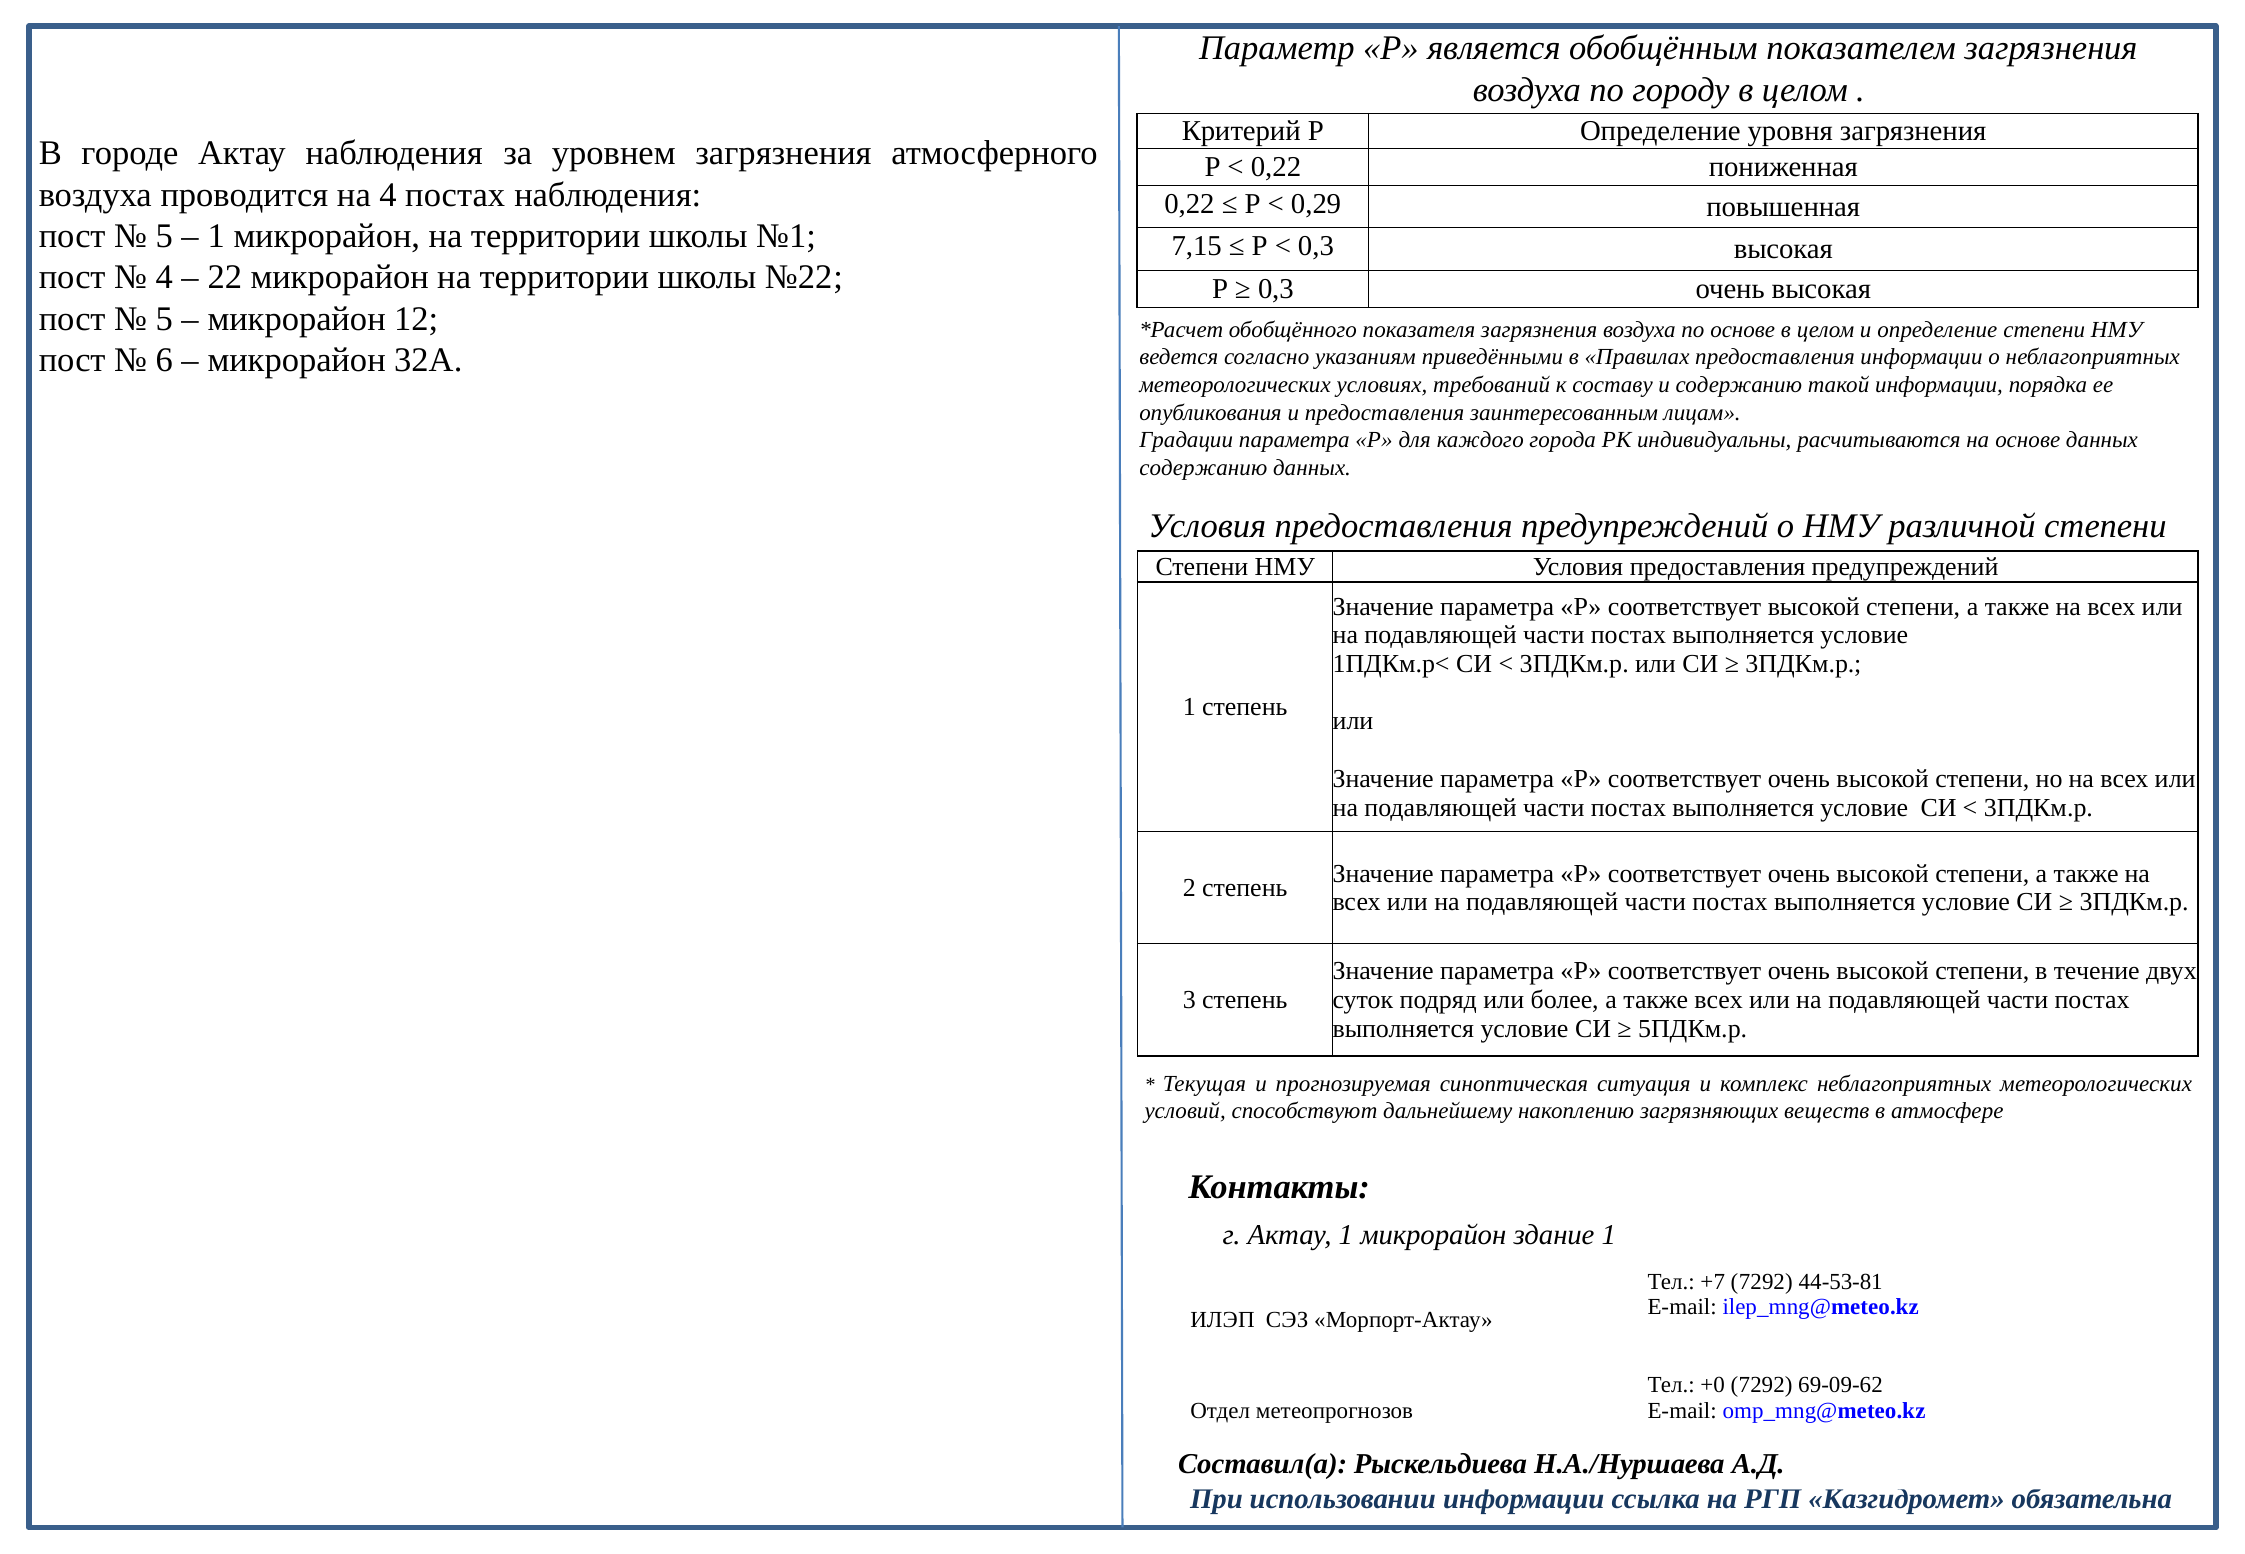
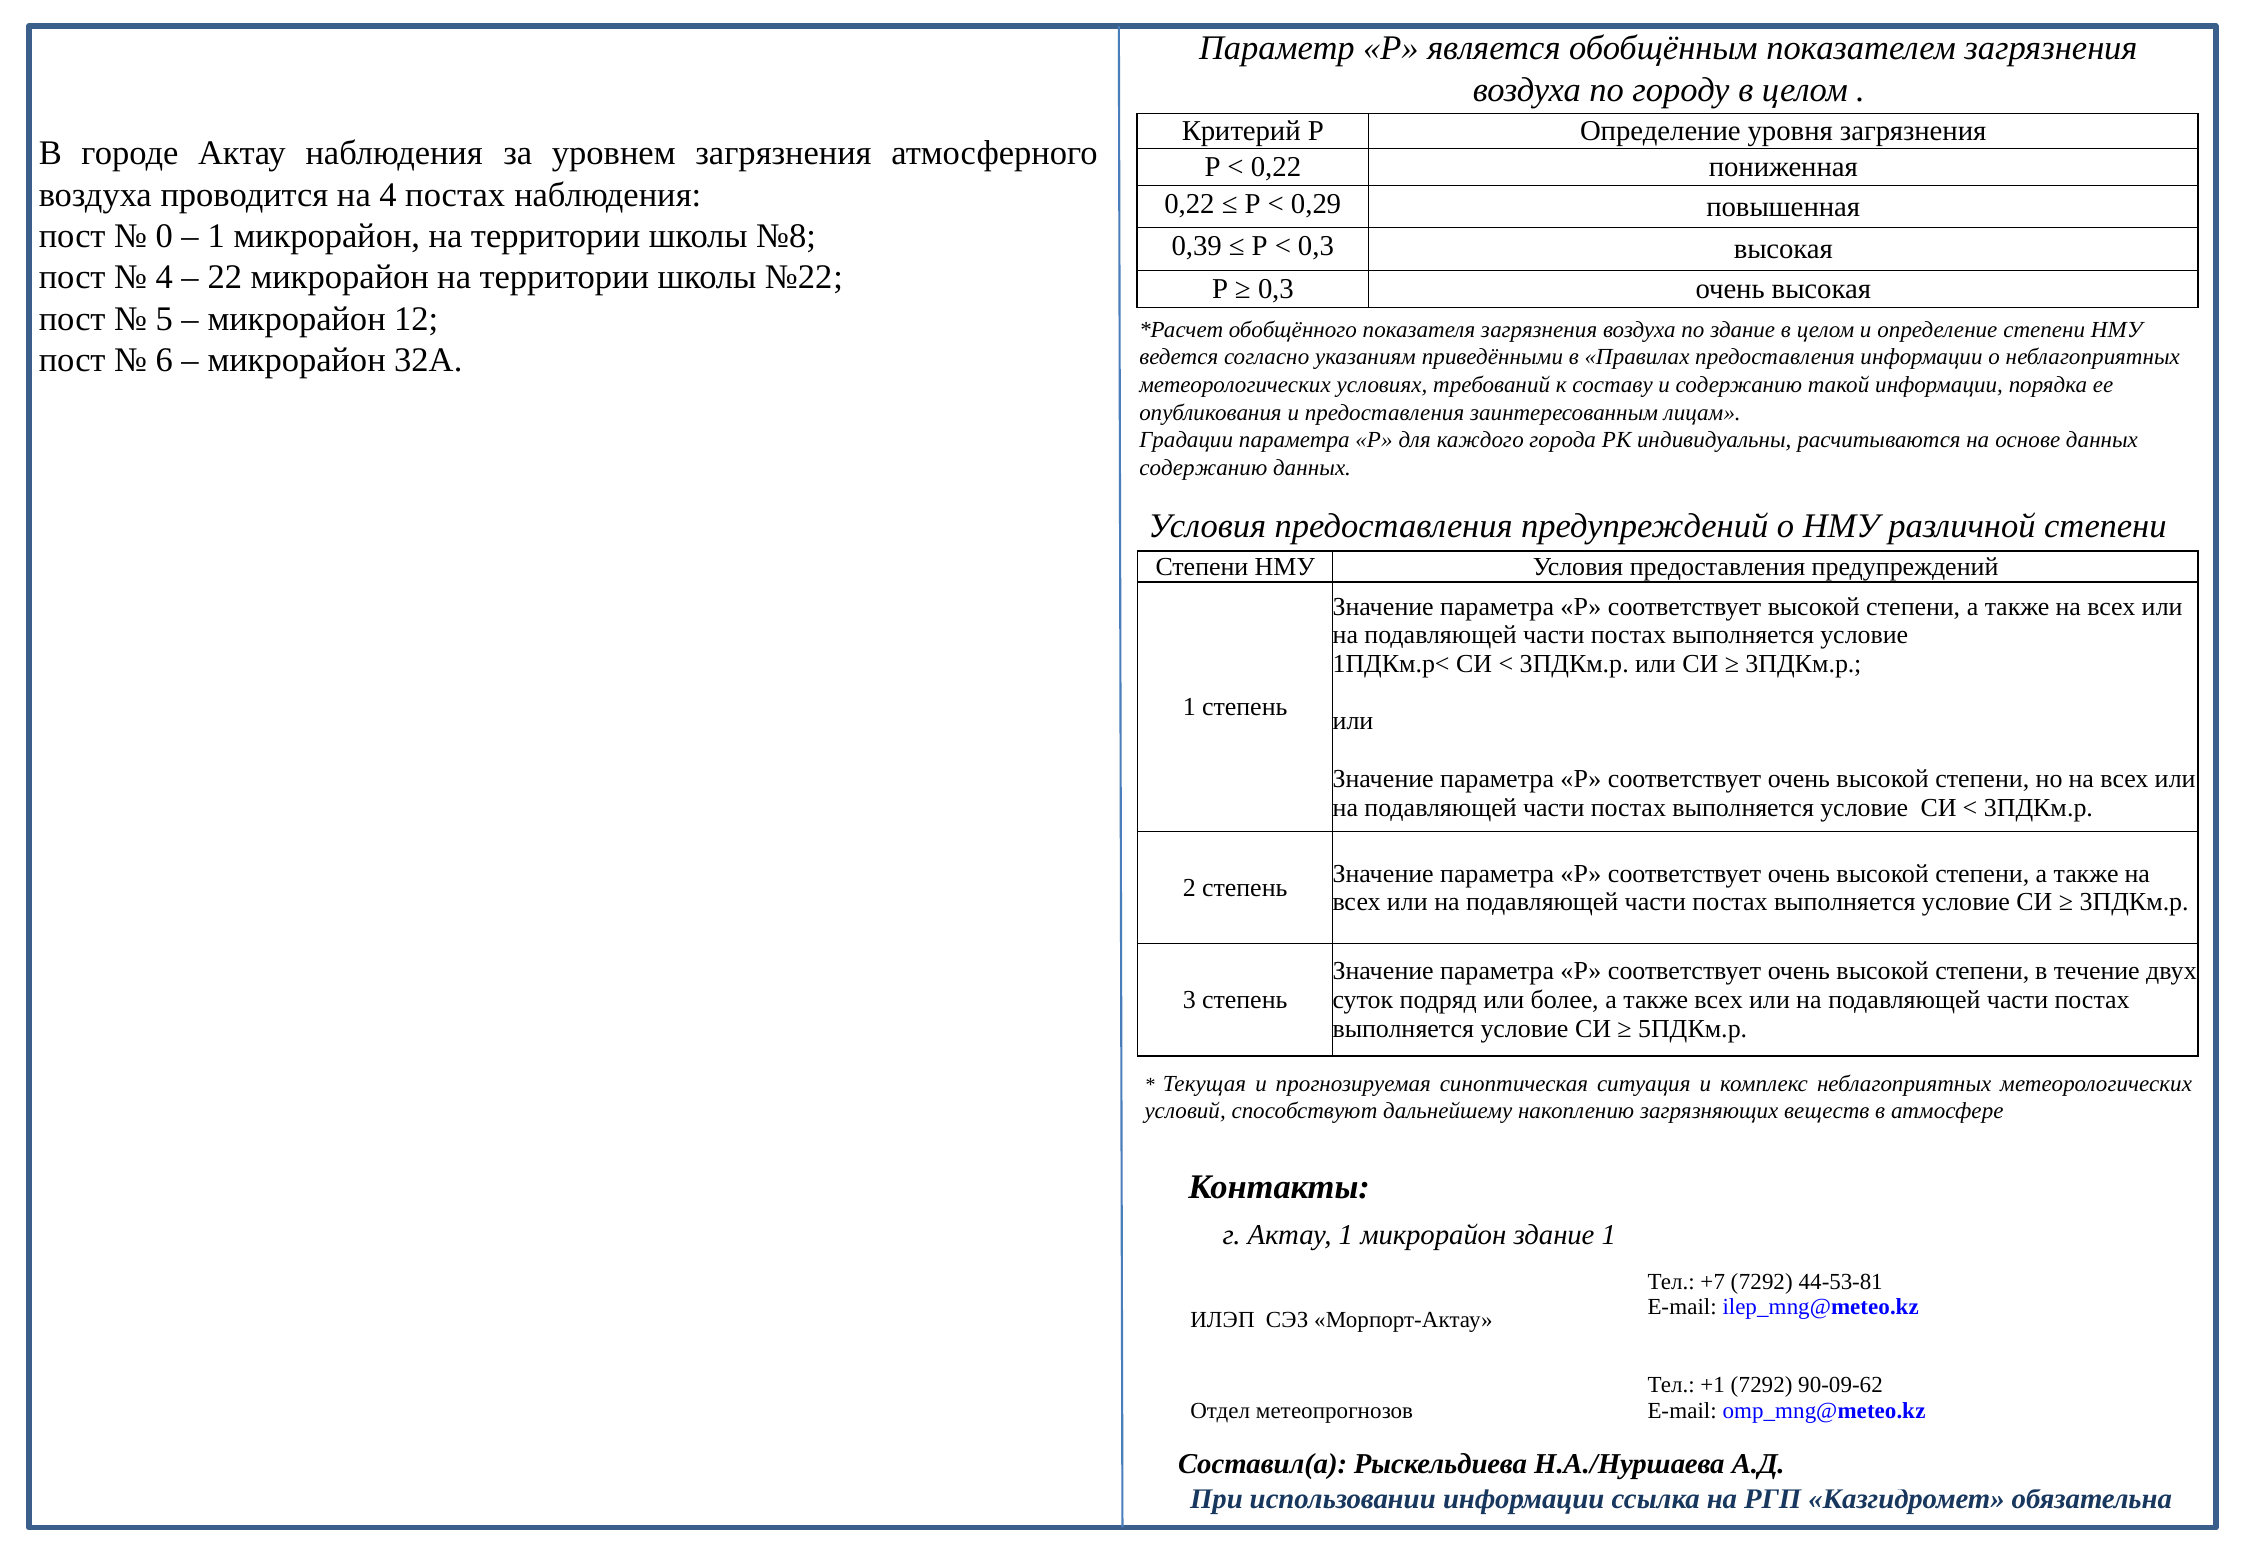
5 at (164, 236): 5 -> 0
№1: №1 -> №8
7,15: 7,15 -> 0,39
по основе: основе -> здание
+0: +0 -> +1
69-09-62: 69-09-62 -> 90-09-62
